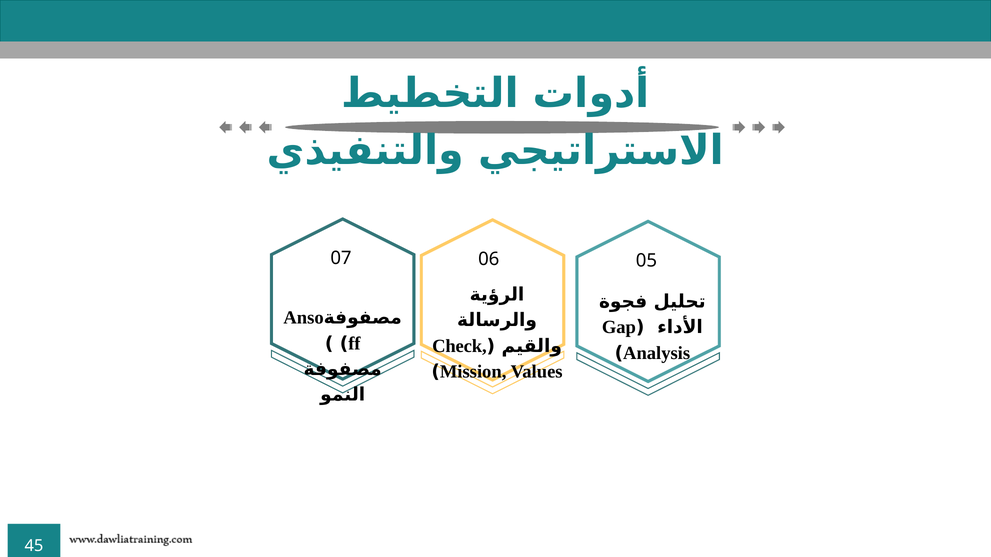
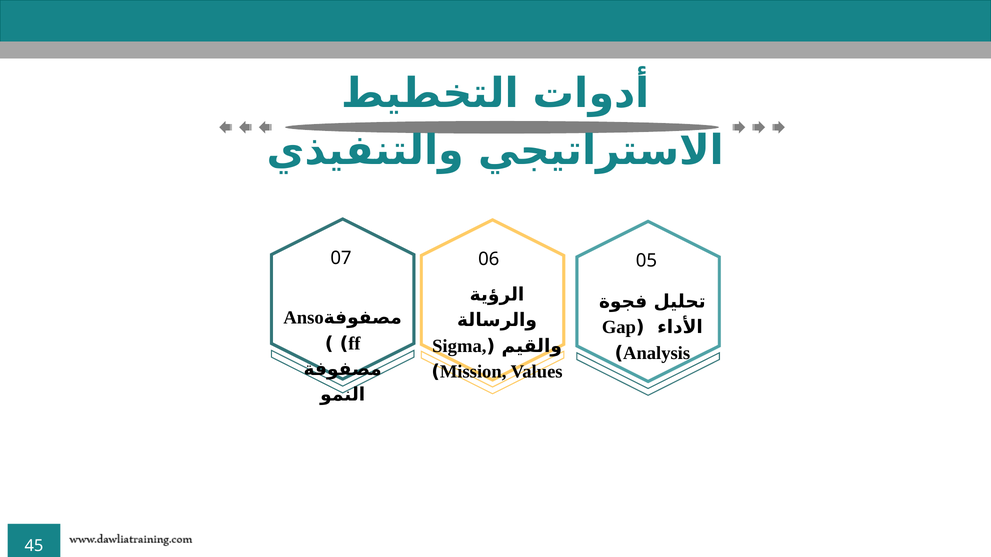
Check: Check -> Sigma
